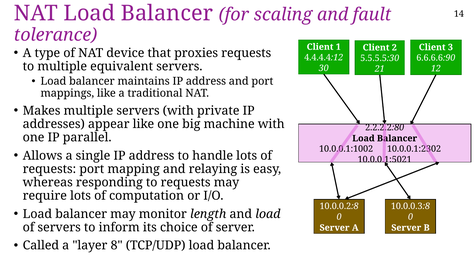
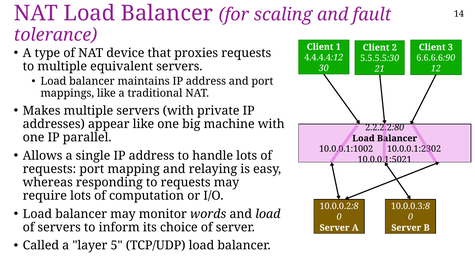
length: length -> words
8: 8 -> 5
